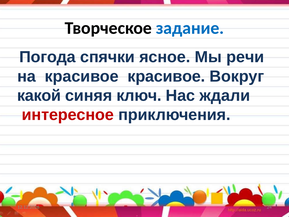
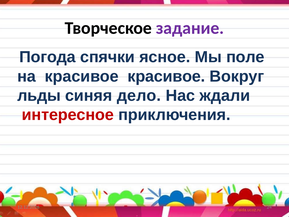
задание colour: blue -> purple
речи: речи -> поле
какой: какой -> льды
ключ: ключ -> дело
